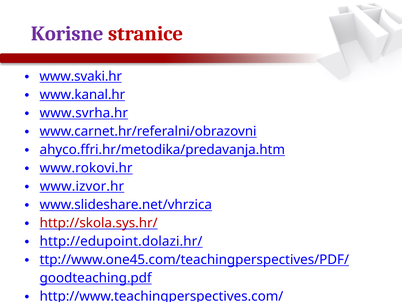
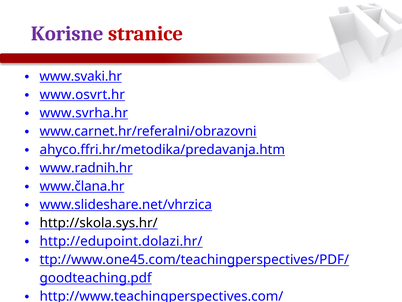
www.kanal.hr: www.kanal.hr -> www.osvrt.hr
www.rokovi.hr: www.rokovi.hr -> www.radnih.hr
www.izvor.hr: www.izvor.hr -> www.člana.hr
http://skola.sys.hr/ colour: red -> black
